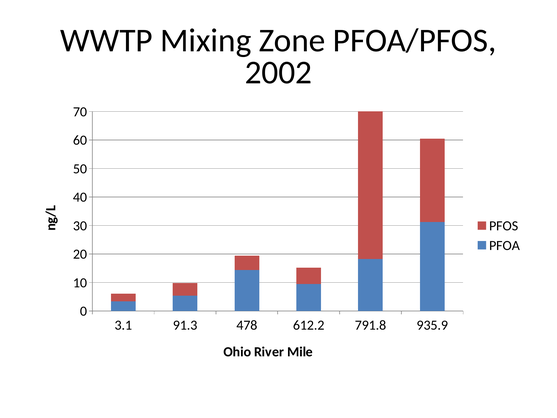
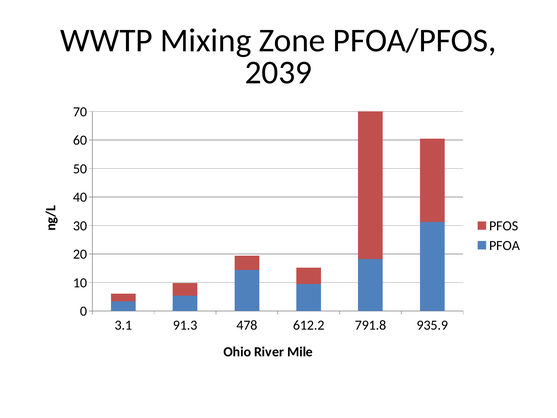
2002: 2002 -> 2039
